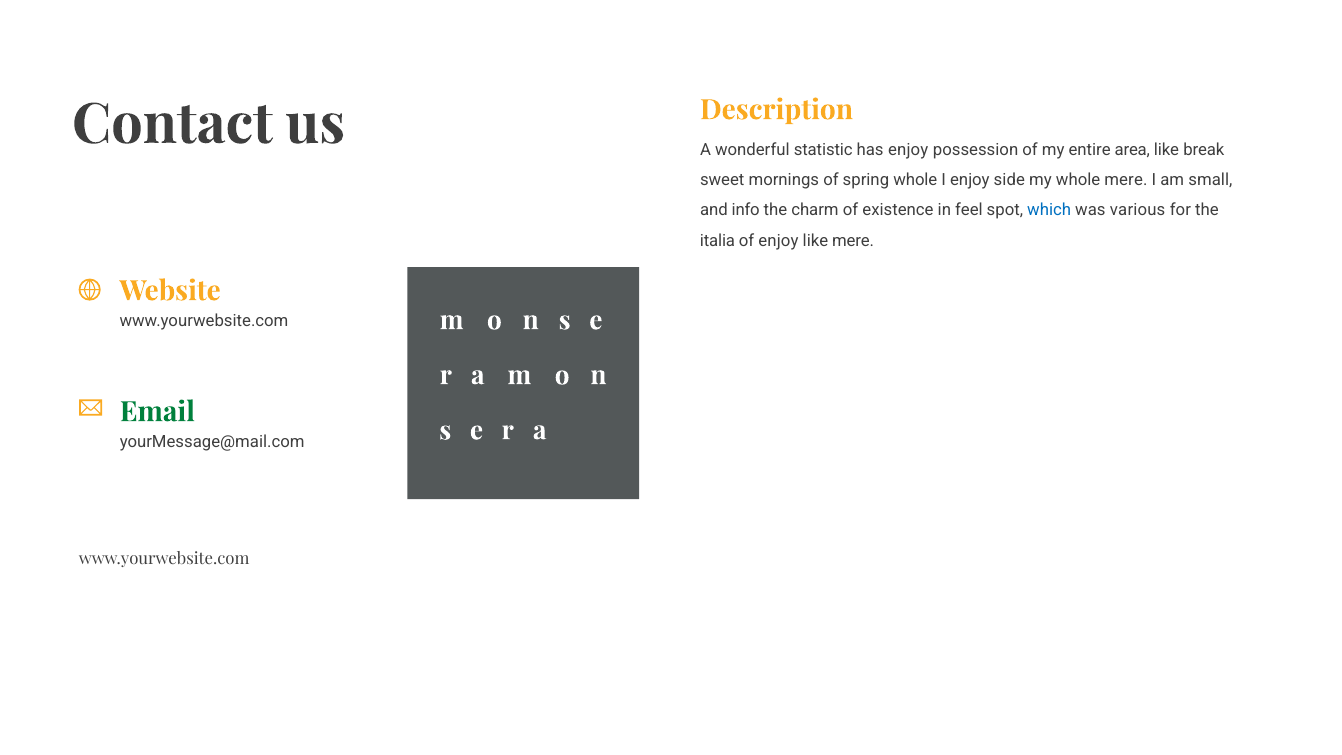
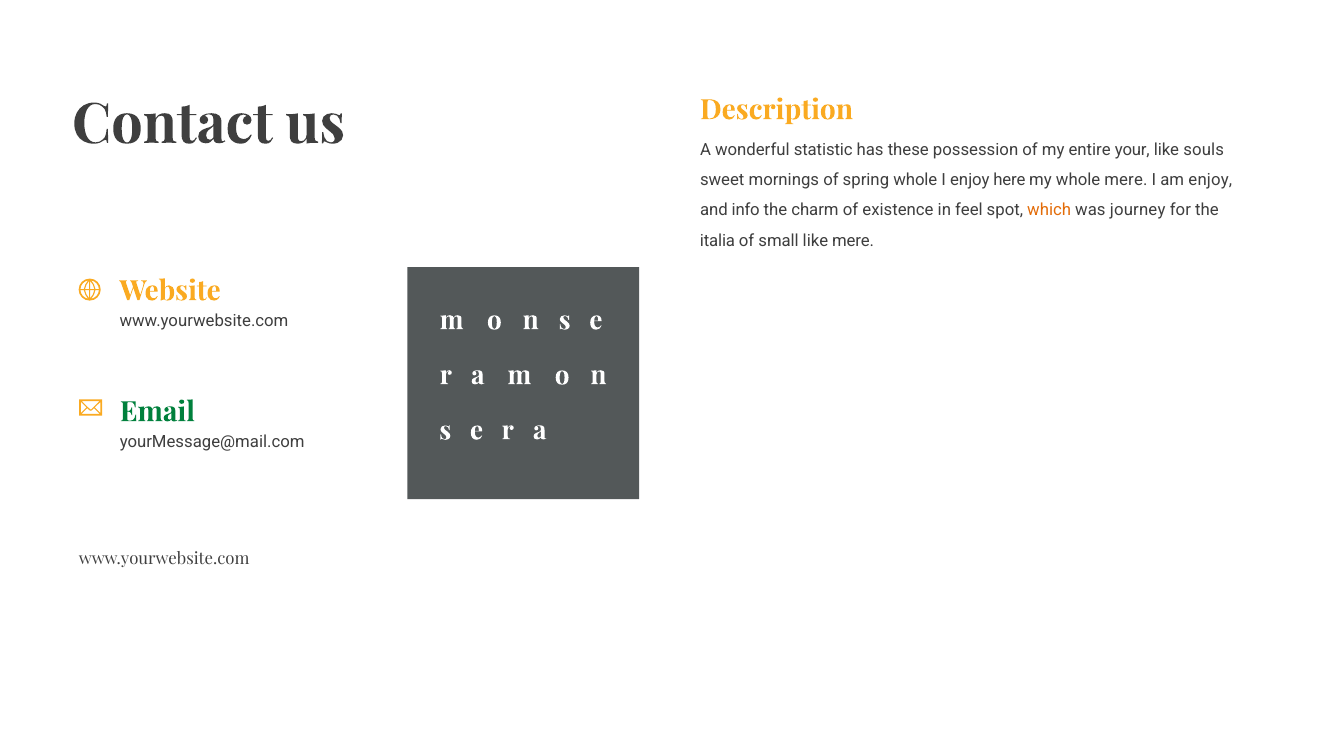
has enjoy: enjoy -> these
area: area -> your
break: break -> souls
side: side -> here
am small: small -> enjoy
which colour: blue -> orange
various: various -> journey
of enjoy: enjoy -> small
